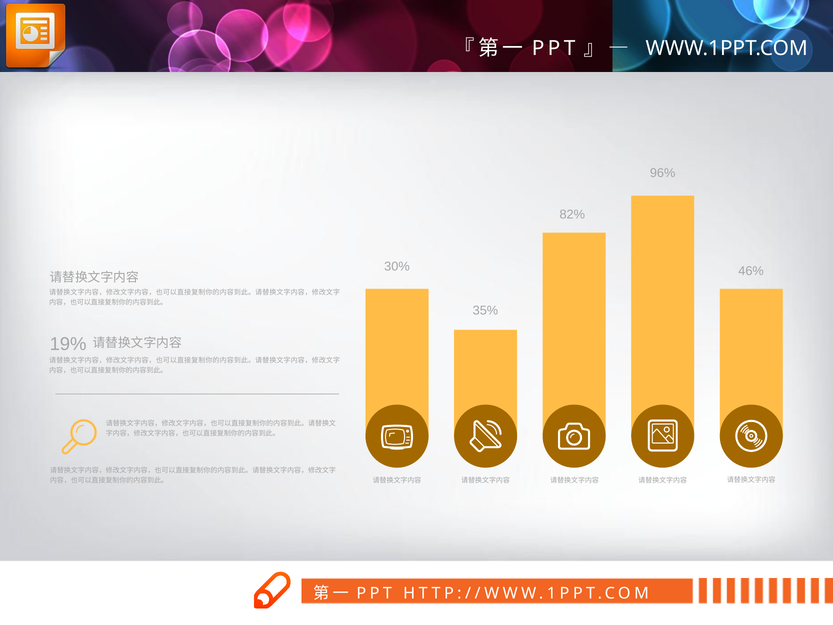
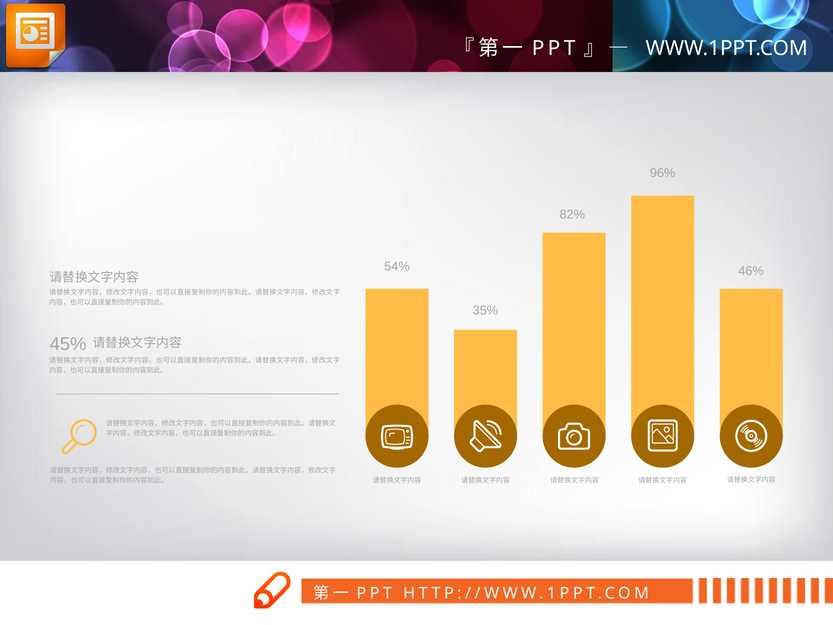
30%: 30% -> 54%
19%: 19% -> 45%
